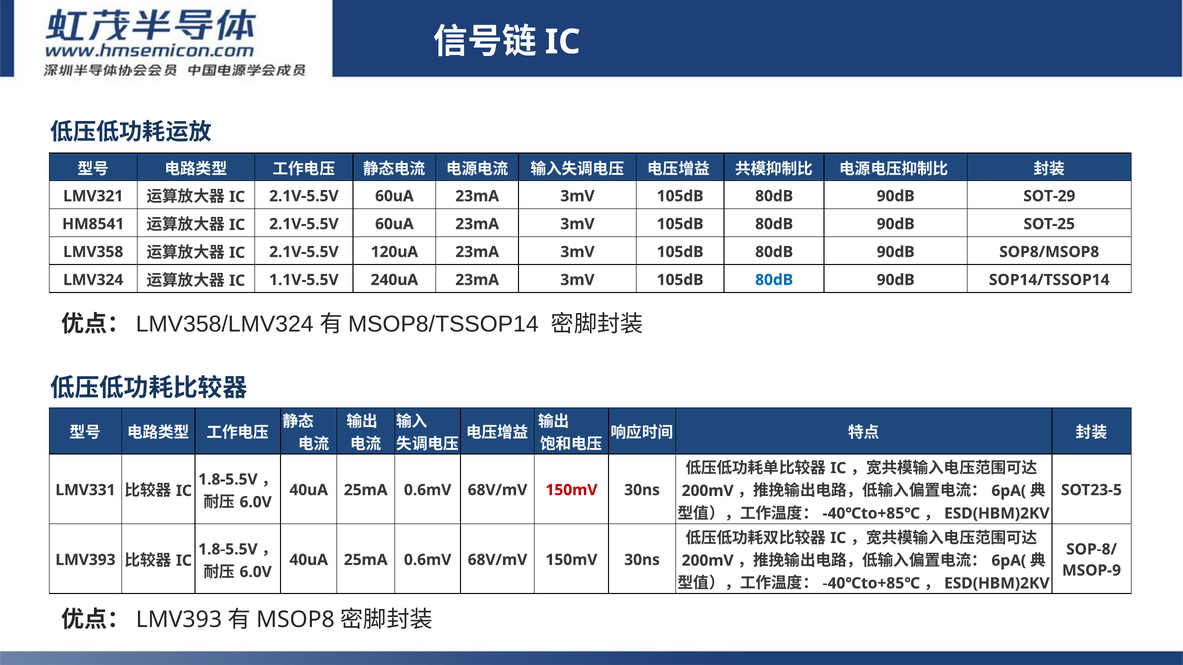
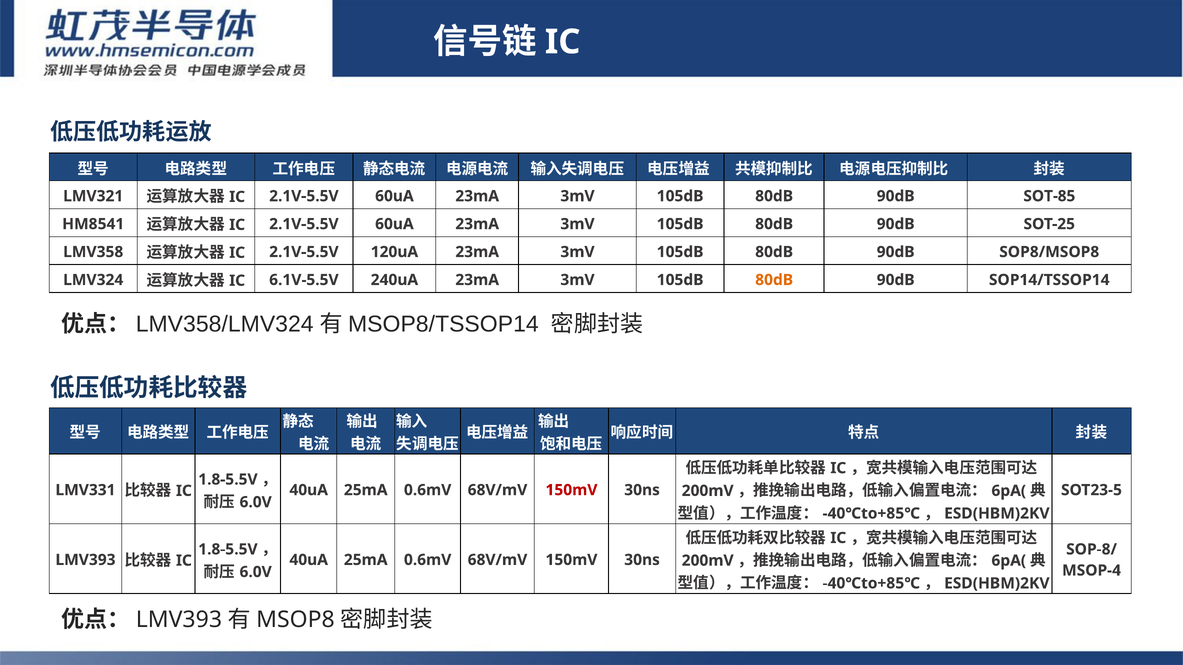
SOT-29: SOT-29 -> SOT-85
1.1V-5.5V: 1.1V-5.5V -> 6.1V-5.5V
80dB at (774, 280) colour: blue -> orange
MSOP-9: MSOP-9 -> MSOP-4
